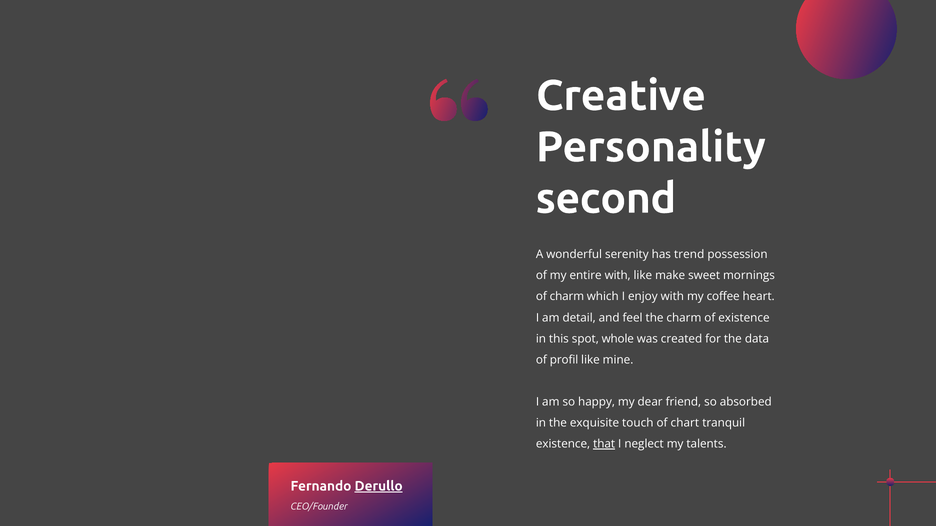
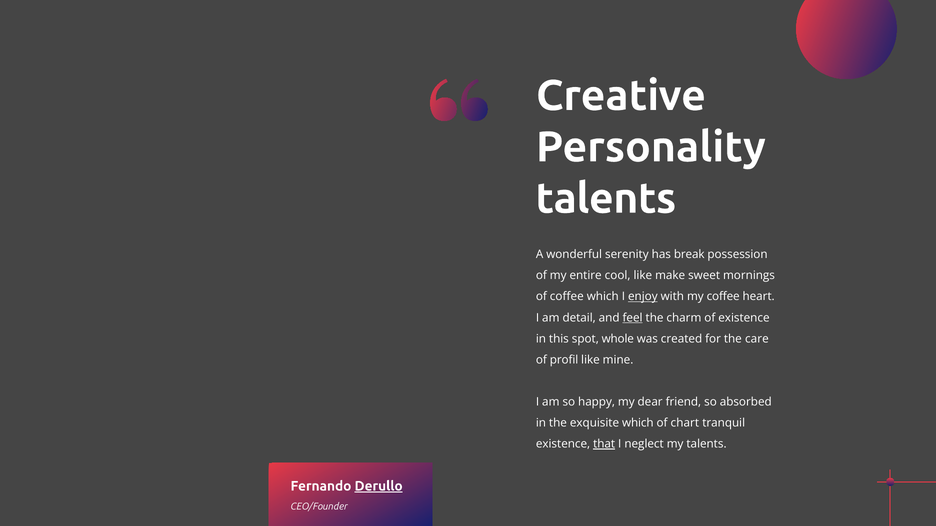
second at (606, 199): second -> talents
trend: trend -> break
entire with: with -> cool
of charm: charm -> coffee
enjoy underline: none -> present
feel underline: none -> present
data: data -> care
exquisite touch: touch -> which
